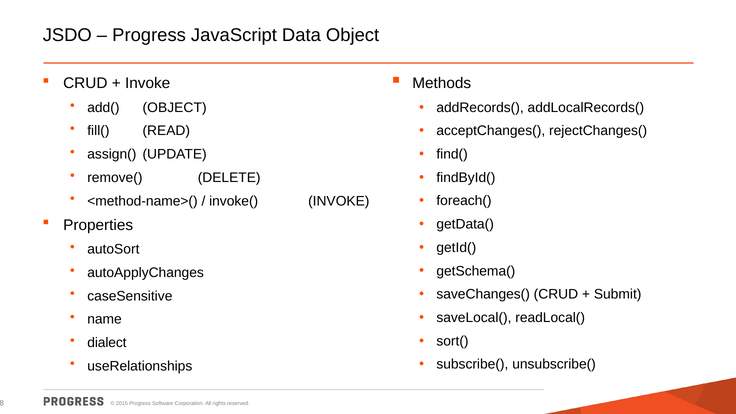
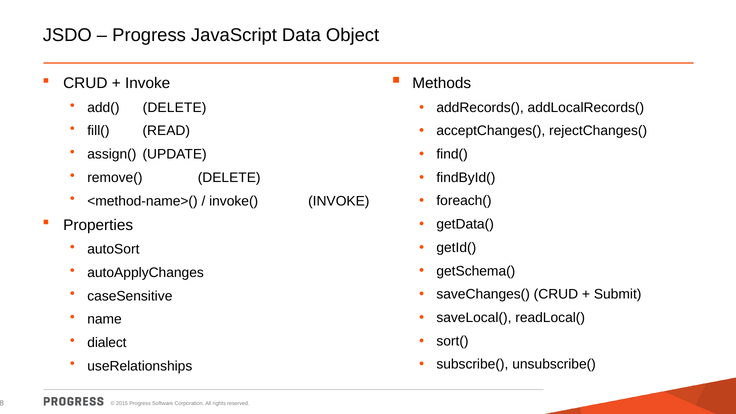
add( OBJECT: OBJECT -> DELETE
